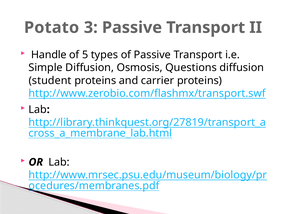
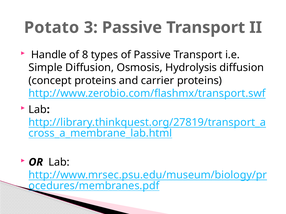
5: 5 -> 8
Questions: Questions -> Hydrolysis
student: student -> concept
